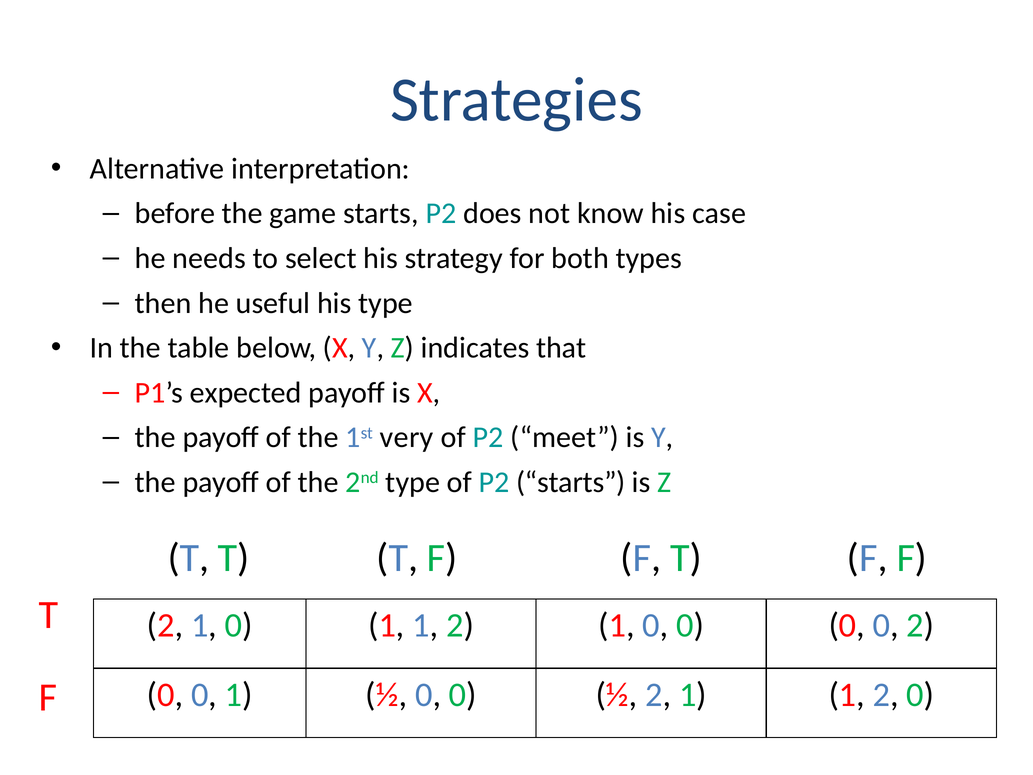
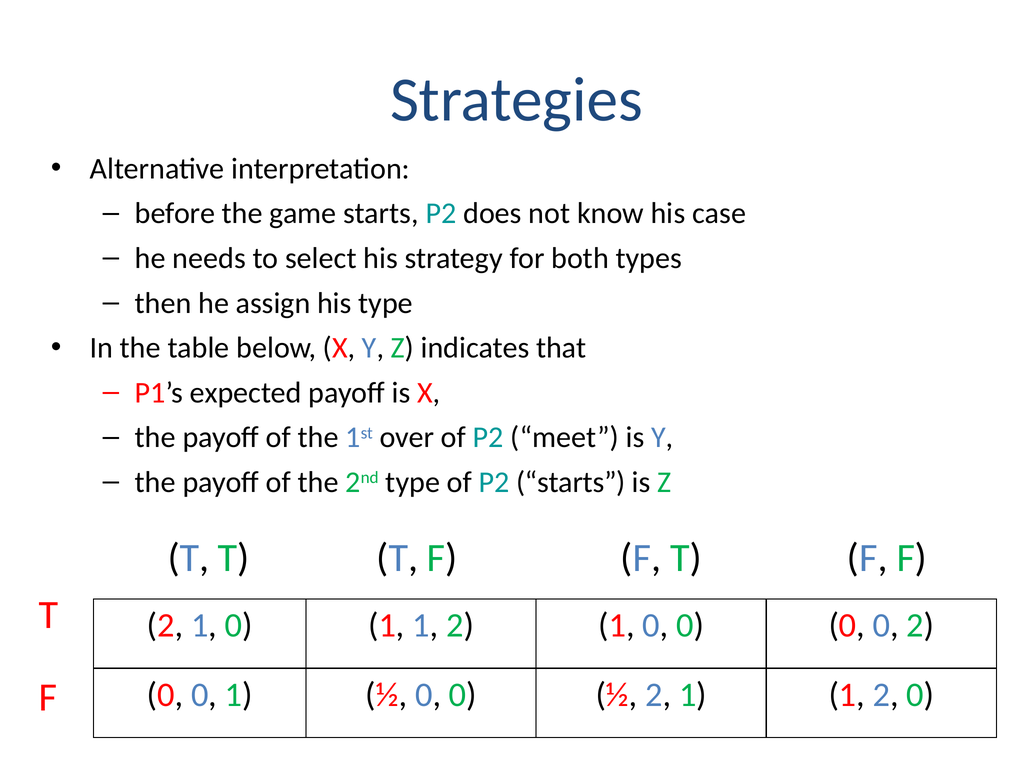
useful: useful -> assign
very: very -> over
